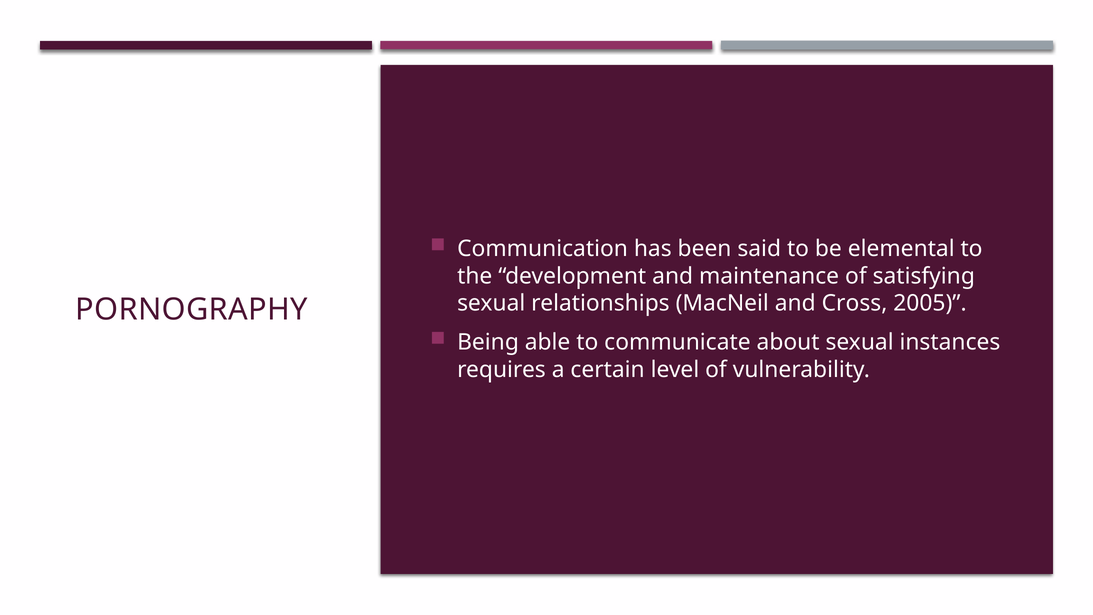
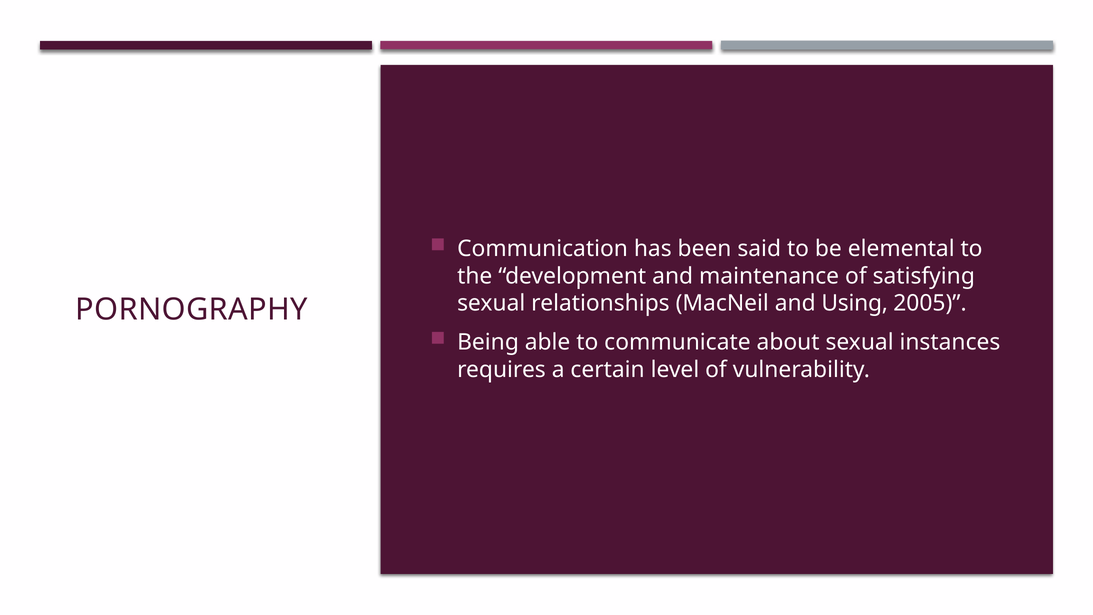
Cross: Cross -> Using
